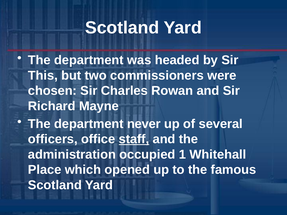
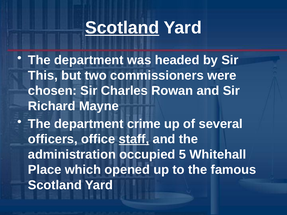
Scotland at (122, 28) underline: none -> present
never: never -> crime
1: 1 -> 5
